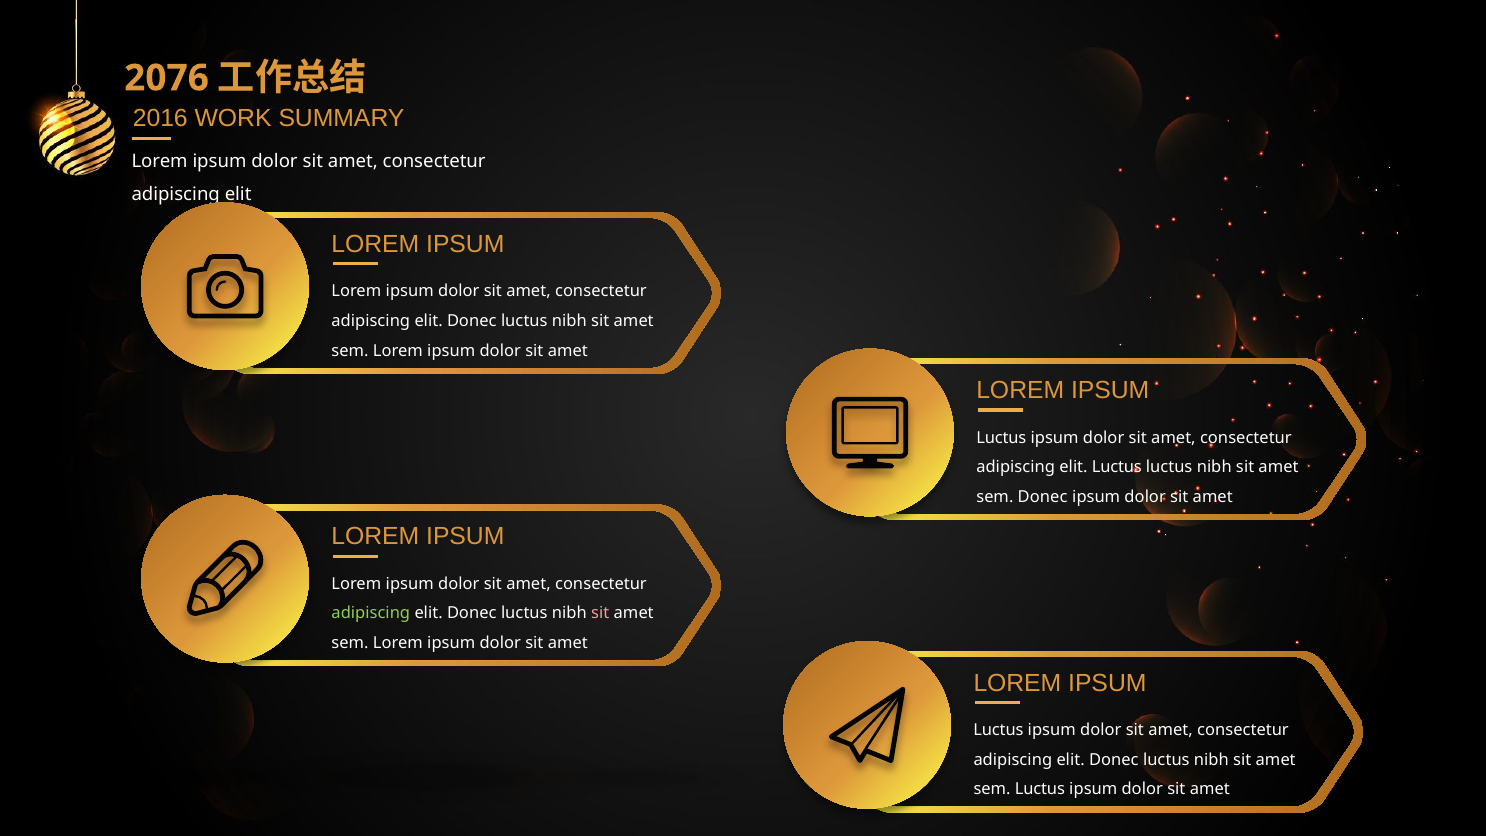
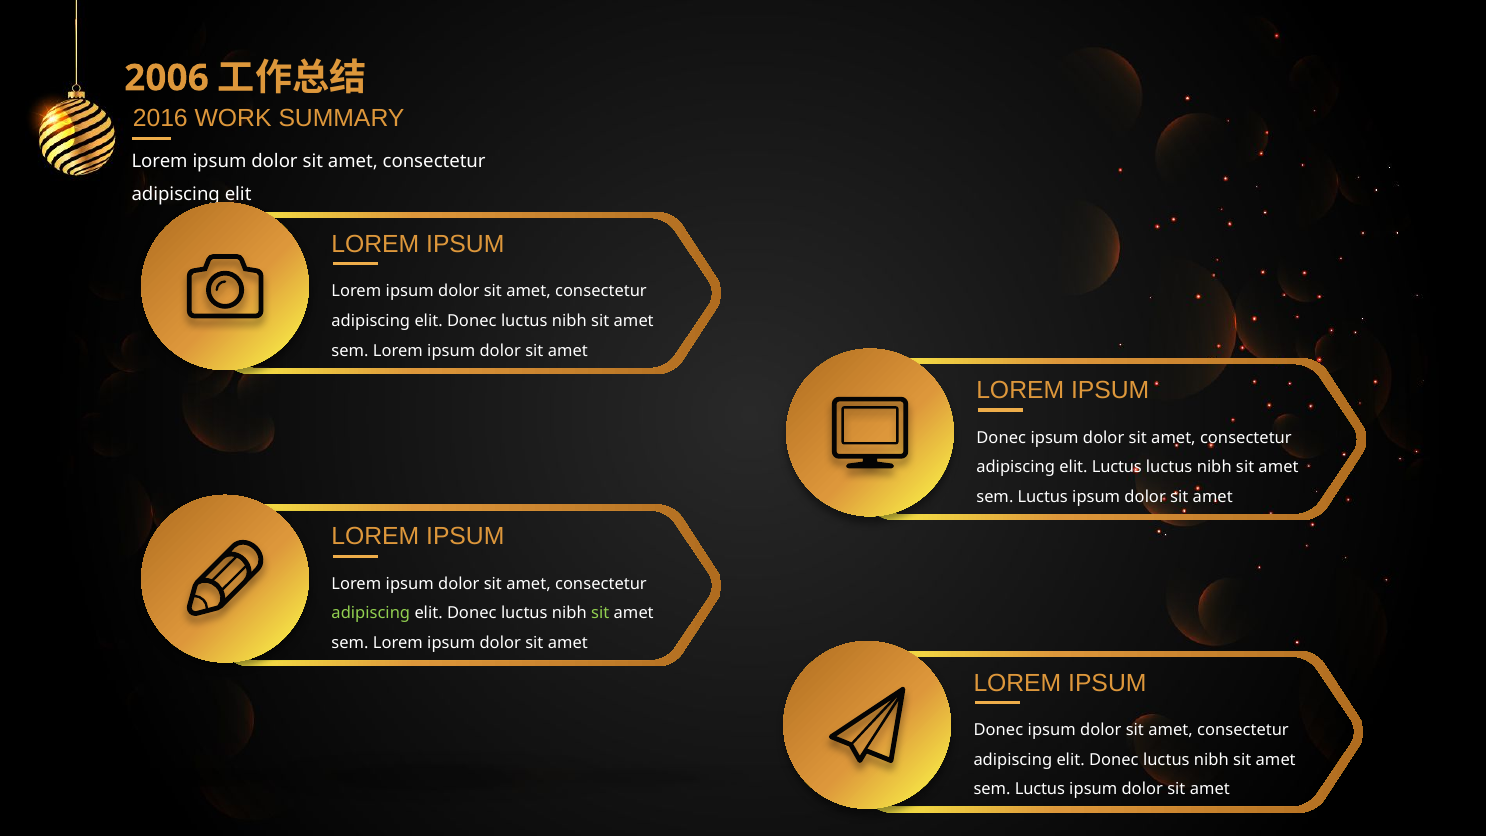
2076: 2076 -> 2006
Luctus at (1001, 438): Luctus -> Donec
Donec at (1043, 497): Donec -> Luctus
sit at (600, 613) colour: pink -> light green
Luctus at (998, 730): Luctus -> Donec
